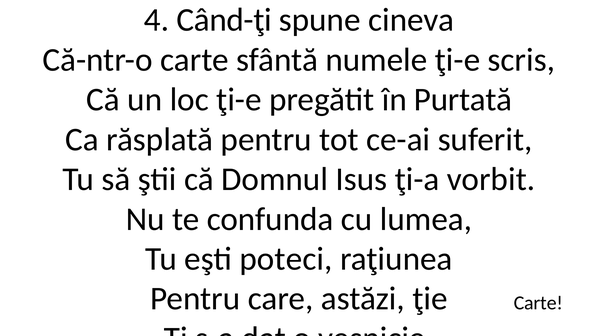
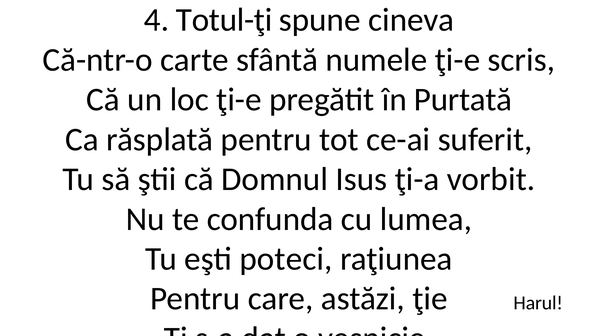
Când-ţi: Când-ţi -> Totul-ţi
Carte at (538, 303): Carte -> Harul
